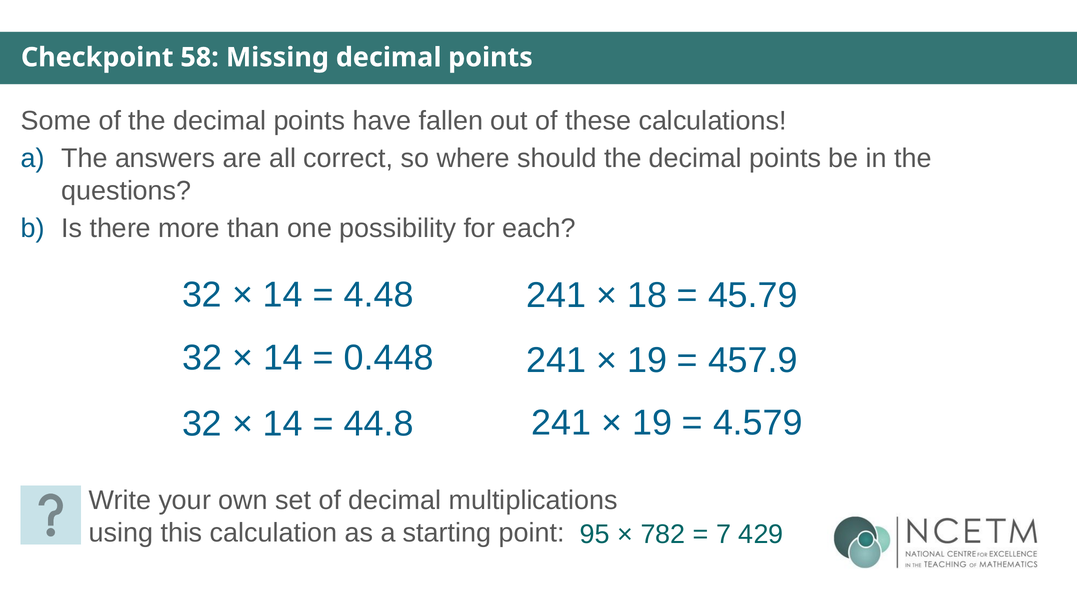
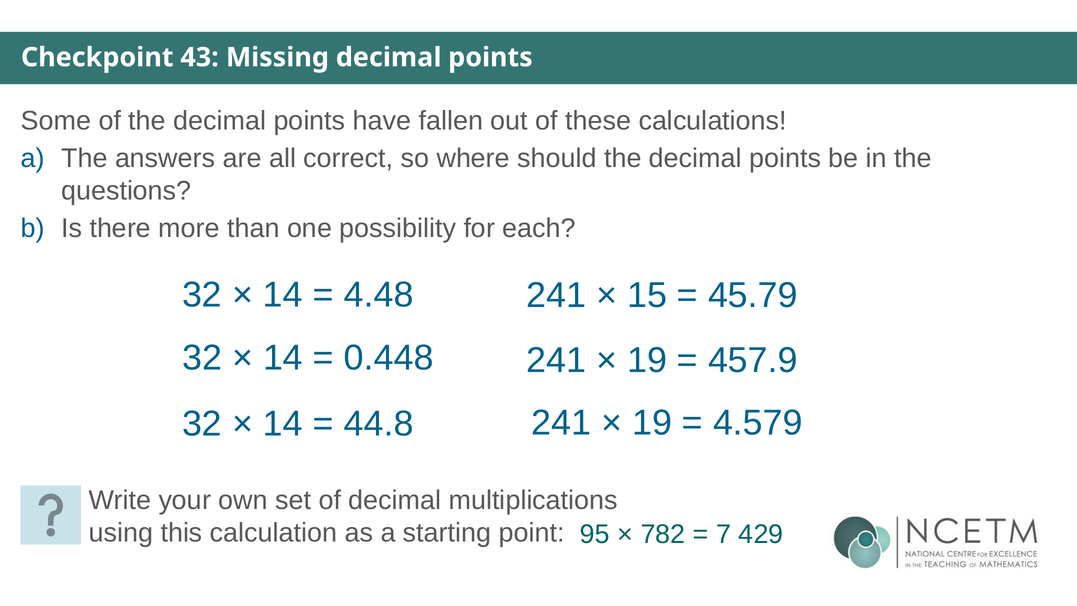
58: 58 -> 43
18: 18 -> 15
